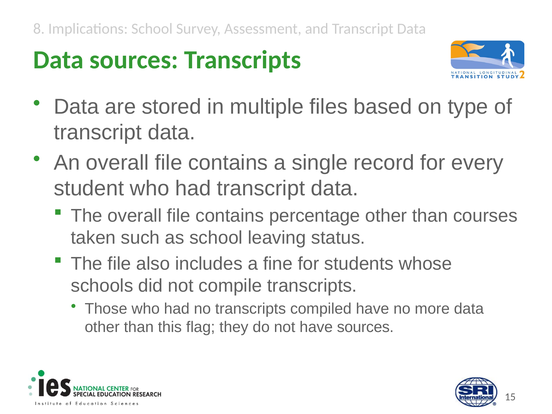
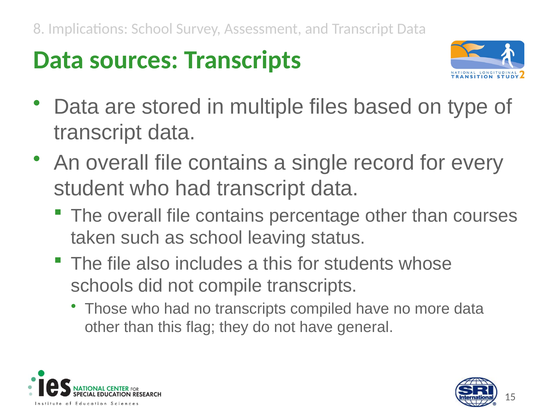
a fine: fine -> this
have sources: sources -> general
